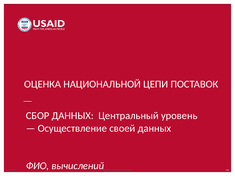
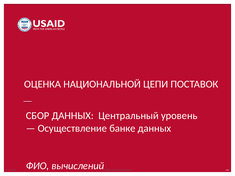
своей: своей -> банке
